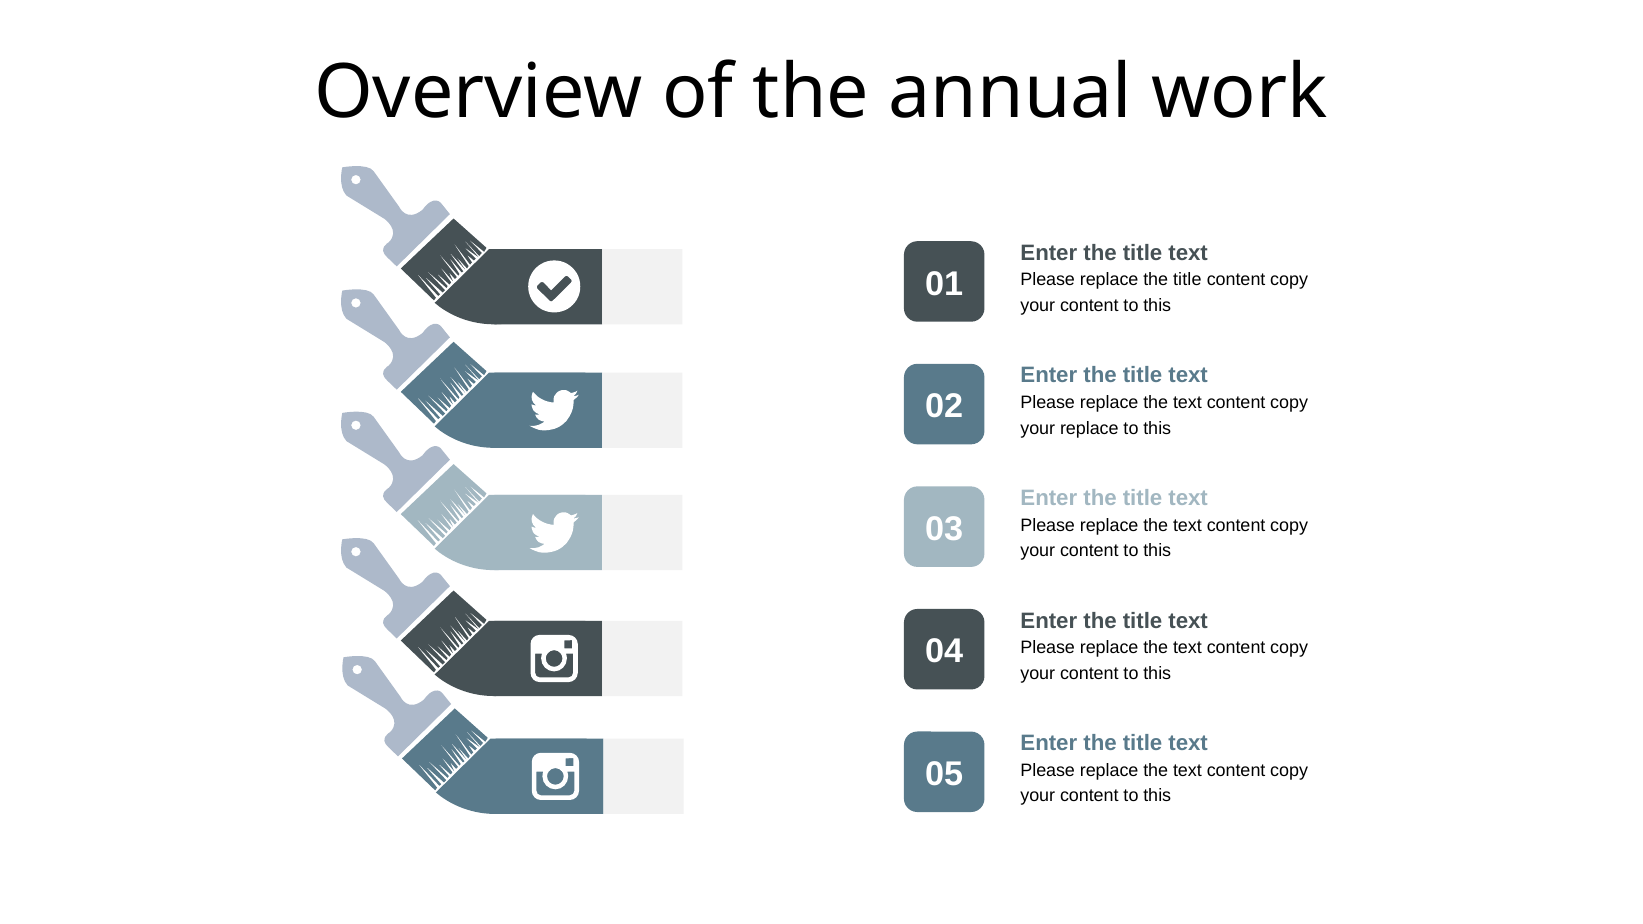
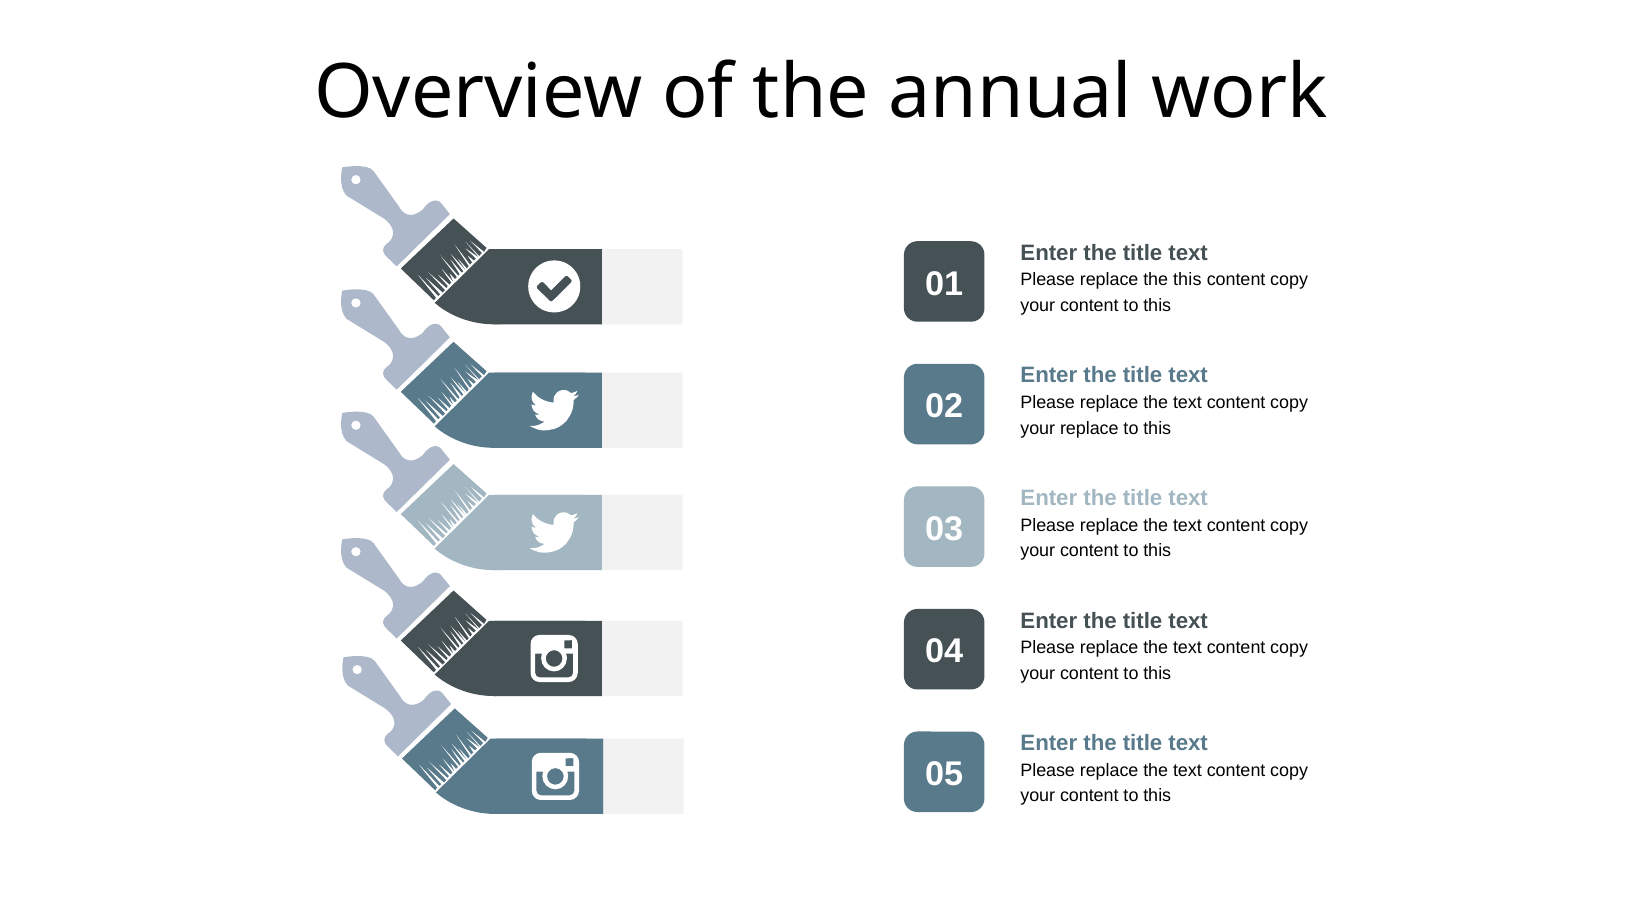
replace the title: title -> this
